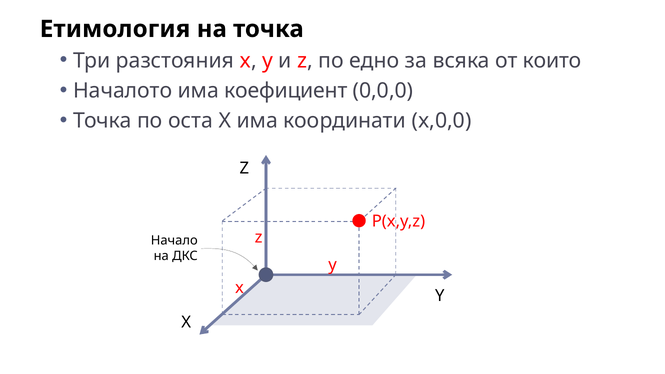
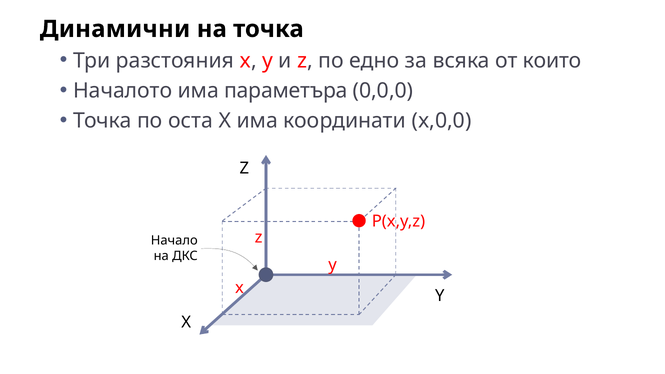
Етимология: Етимология -> Динамични
коефициент: коефициент -> параметъра
